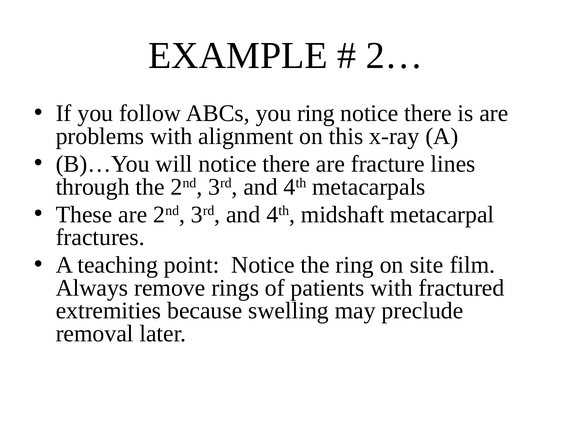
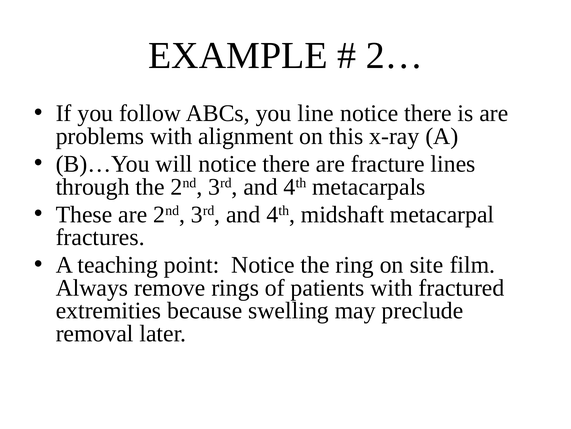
you ring: ring -> line
